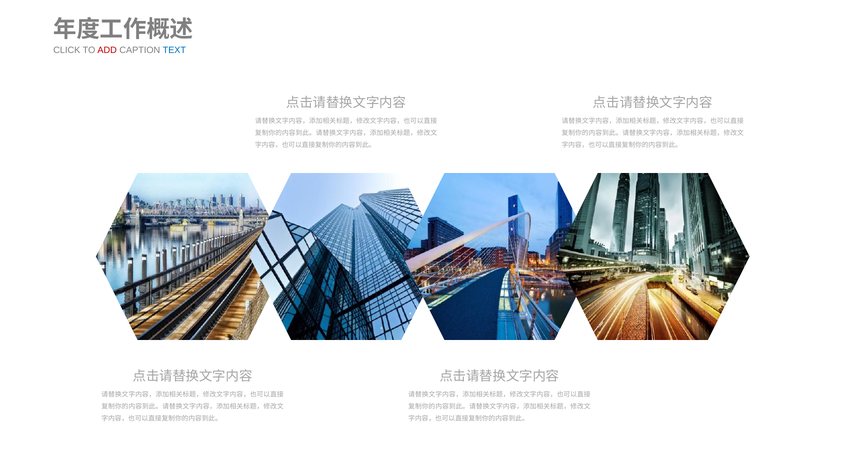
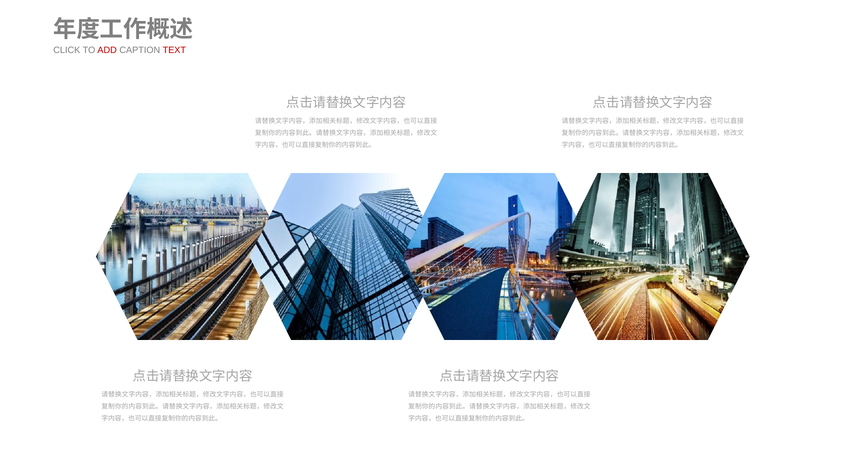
TEXT colour: blue -> red
